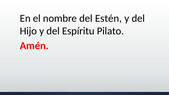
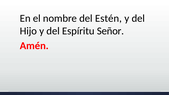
Pilato: Pilato -> Señor
